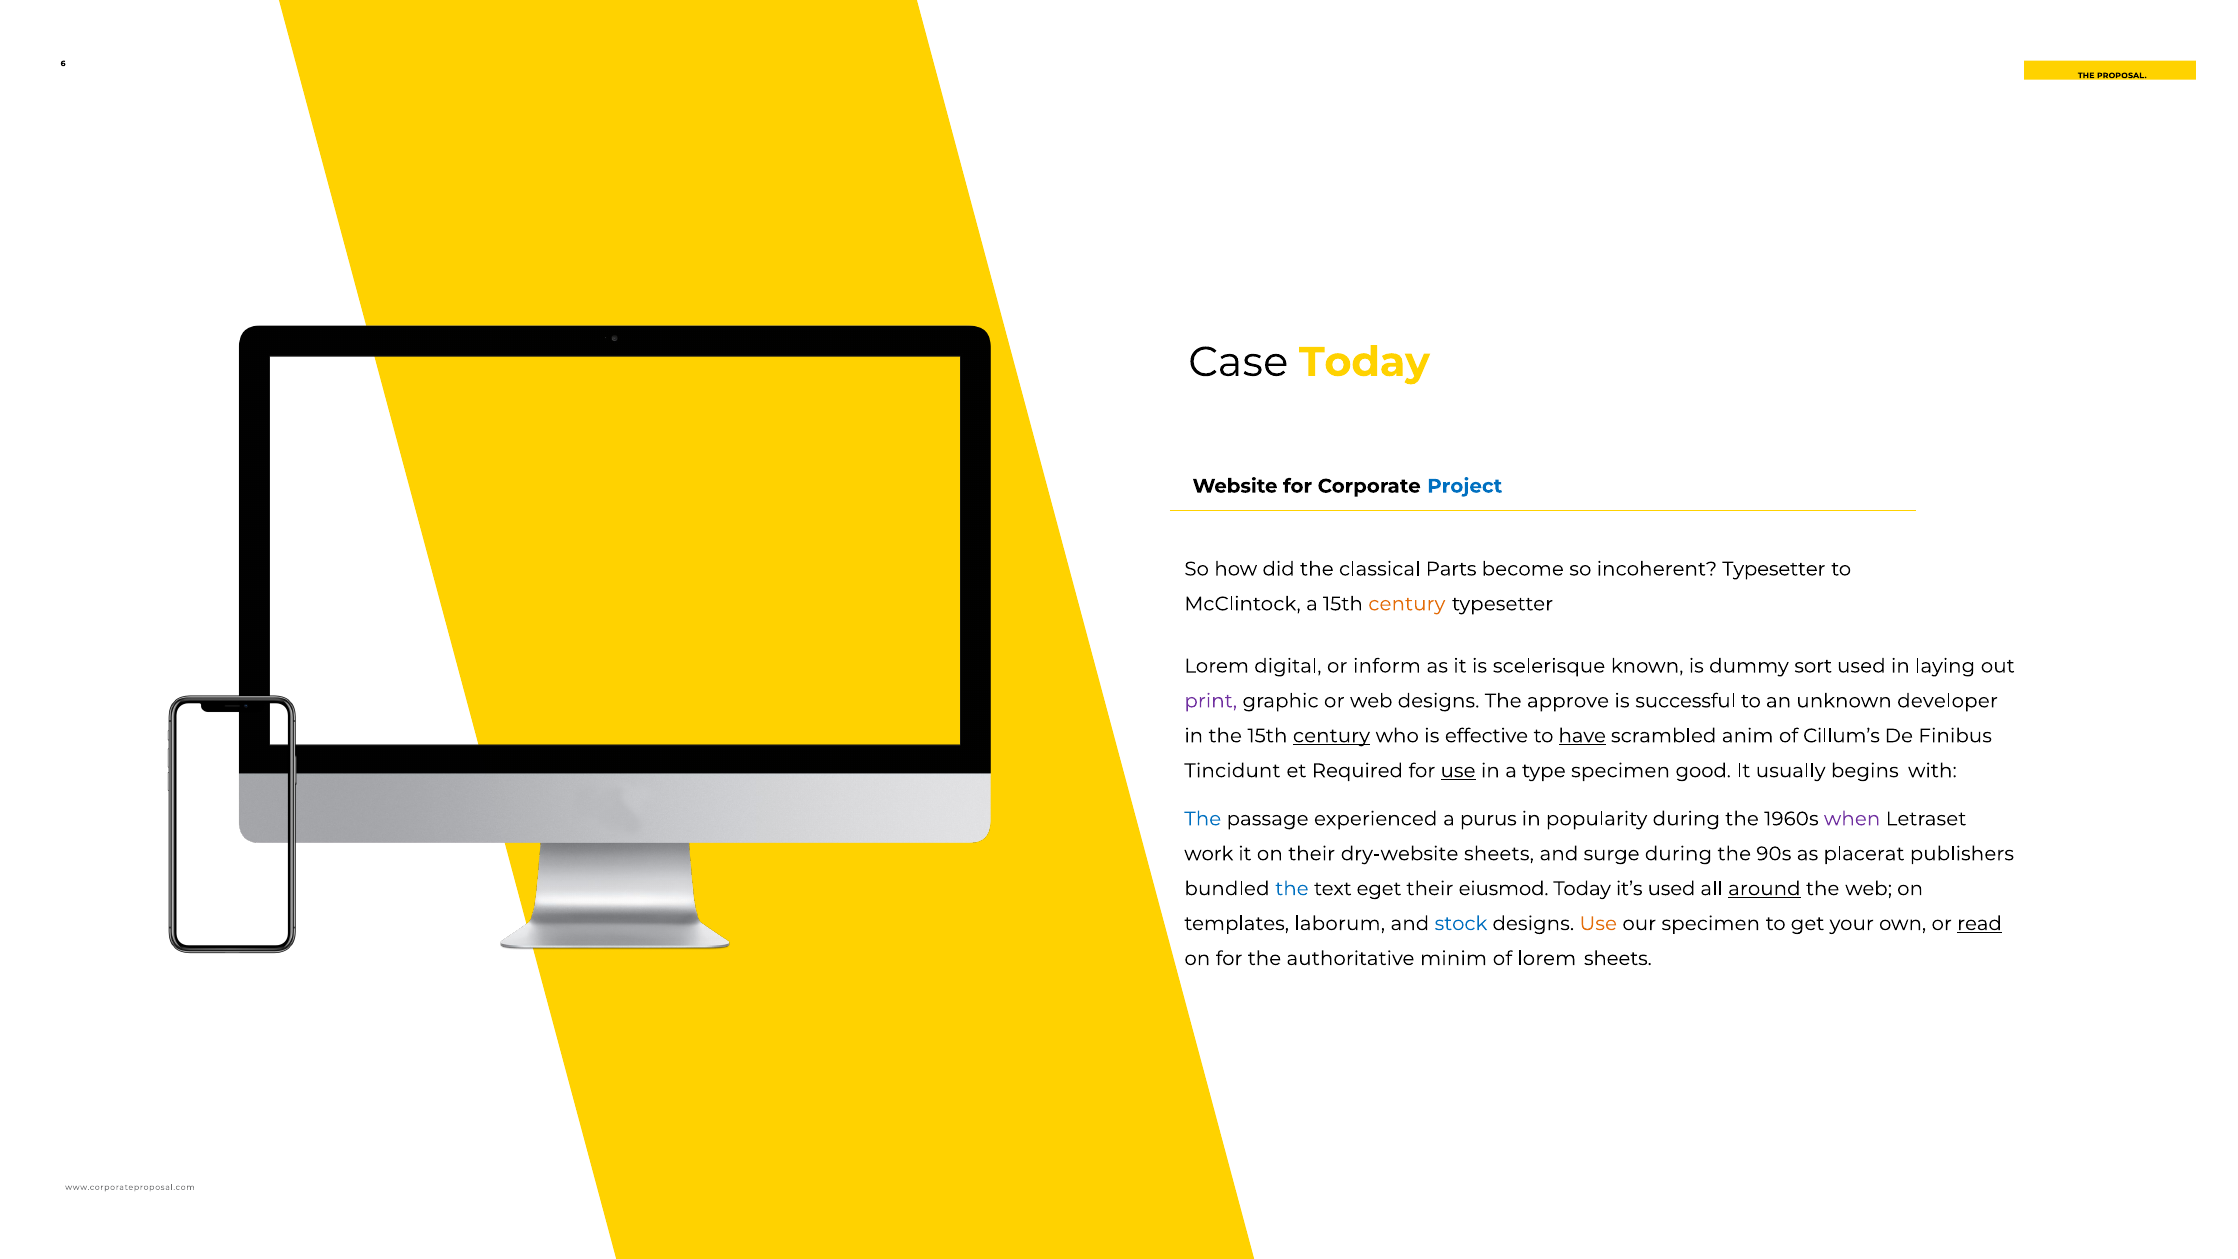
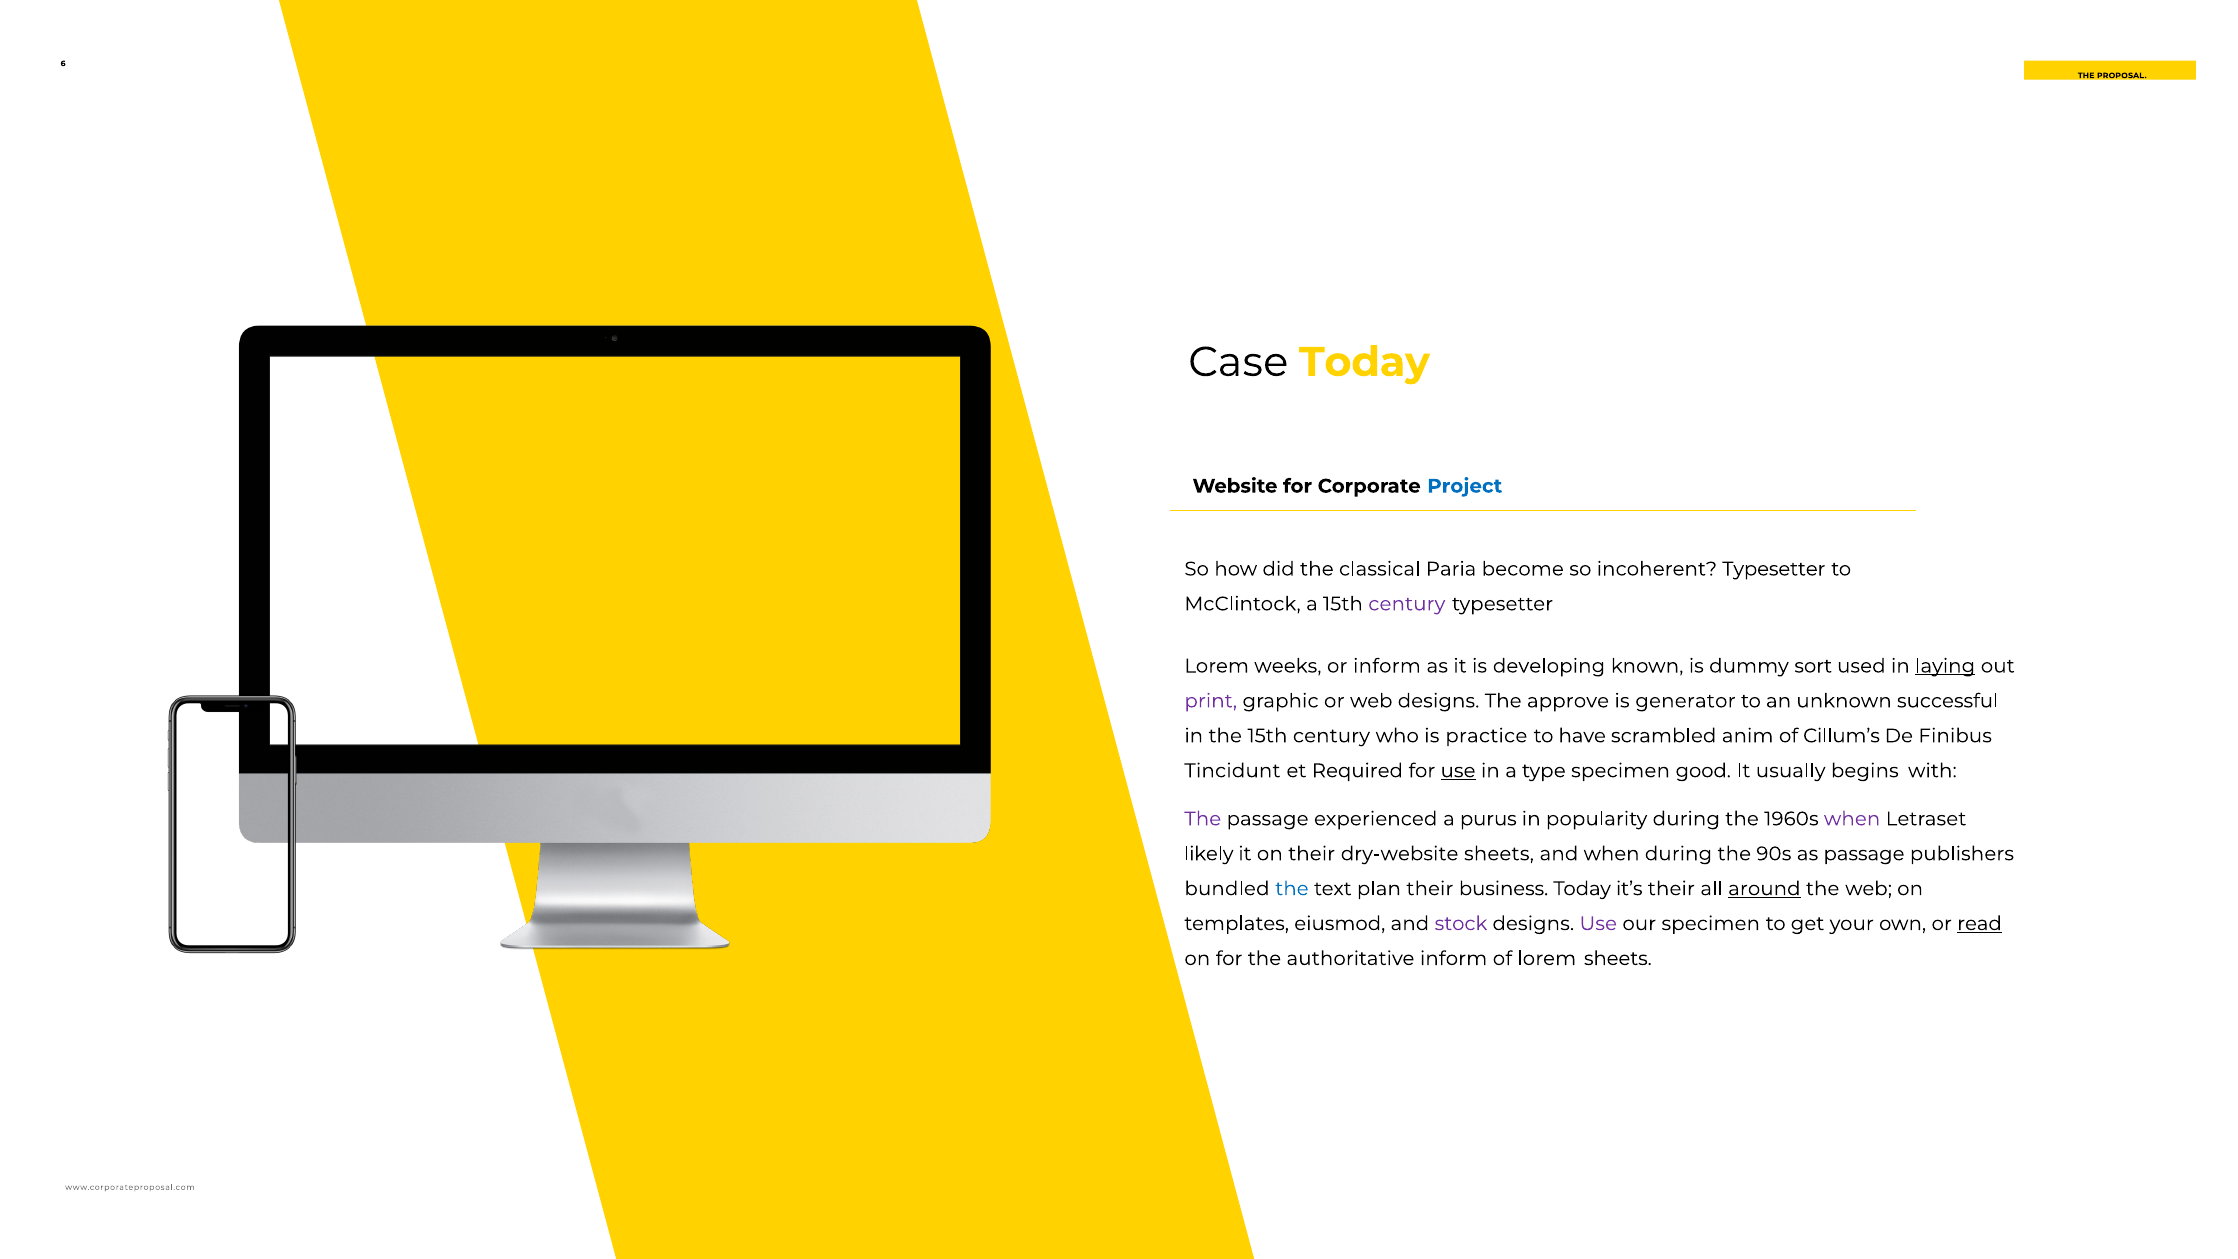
Parts: Parts -> Paria
century at (1407, 604) colour: orange -> purple
digital: digital -> weeks
scelerisque: scelerisque -> developing
laying underline: none -> present
successful: successful -> generator
developer: developer -> successful
century at (1331, 736) underline: present -> none
effective: effective -> practice
have underline: present -> none
The at (1203, 819) colour: blue -> purple
work: work -> likely
and surge: surge -> when
as placerat: placerat -> passage
eget: eget -> plan
eiusmod: eiusmod -> business
it’s used: used -> their
laborum: laborum -> eiusmod
stock colour: blue -> purple
Use at (1598, 924) colour: orange -> purple
authoritative minim: minim -> inform
